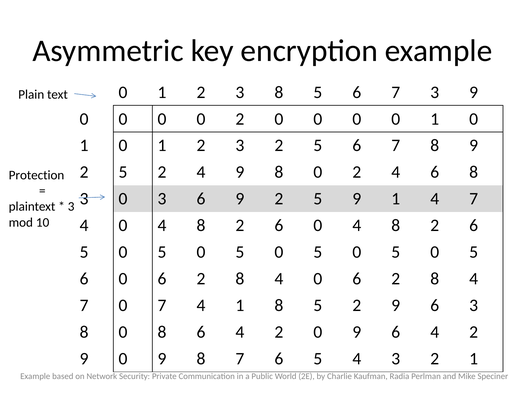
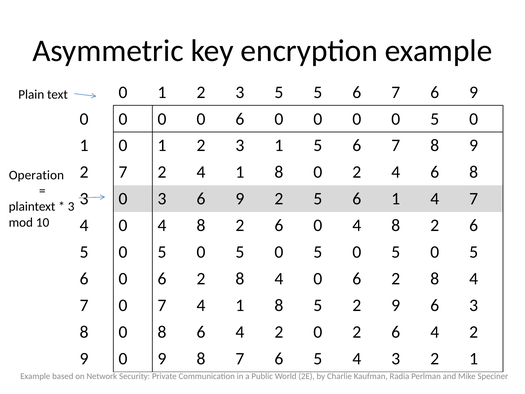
2 3 8: 8 -> 5
6 7 3: 3 -> 6
0 0 2: 2 -> 6
0 0 1: 1 -> 5
2 3 2: 2 -> 1
5 at (123, 172): 5 -> 7
2 4 9: 9 -> 1
Protection: Protection -> Operation
2 5 9: 9 -> 6
2 0 9: 9 -> 2
